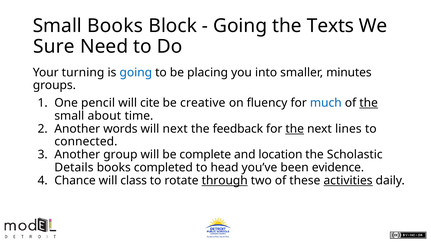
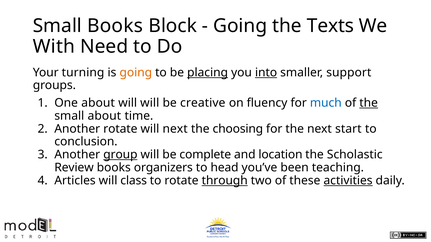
Sure: Sure -> With
going at (136, 73) colour: blue -> orange
placing underline: none -> present
into underline: none -> present
minutes: minutes -> support
One pencil: pencil -> about
will cite: cite -> will
Another words: words -> rotate
feedback: feedback -> choosing
the at (295, 129) underline: present -> none
lines: lines -> start
connected: connected -> conclusion
group underline: none -> present
Details: Details -> Review
completed: completed -> organizers
evidence: evidence -> teaching
Chance: Chance -> Articles
